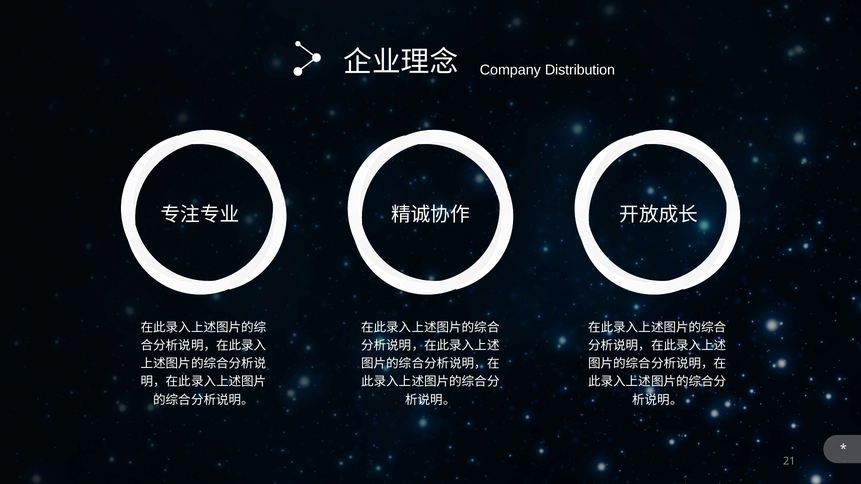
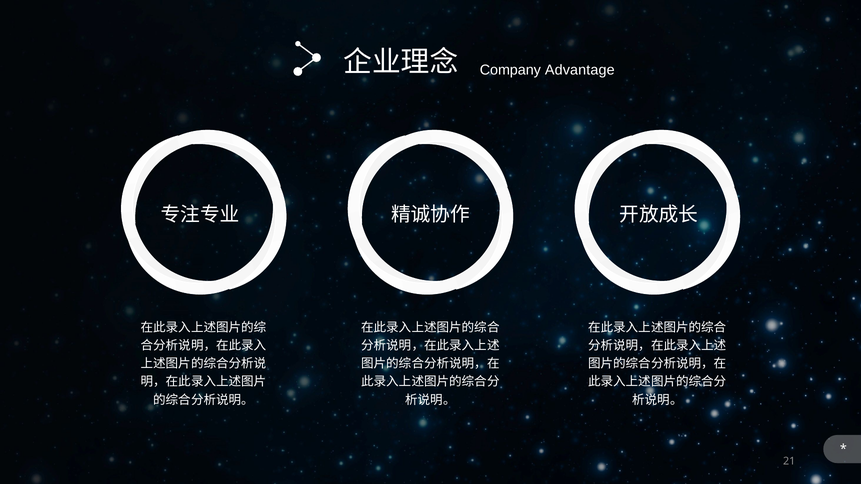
Distribution: Distribution -> Advantage
